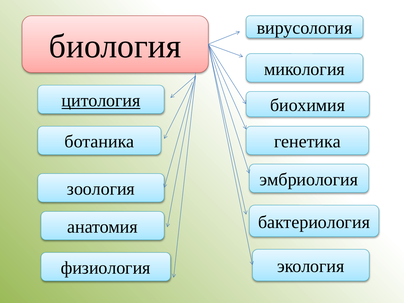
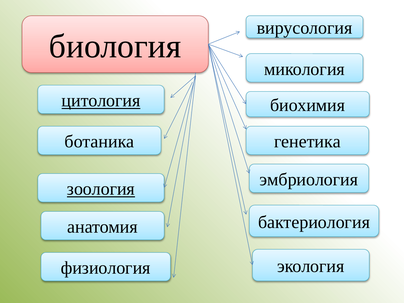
зоология underline: none -> present
